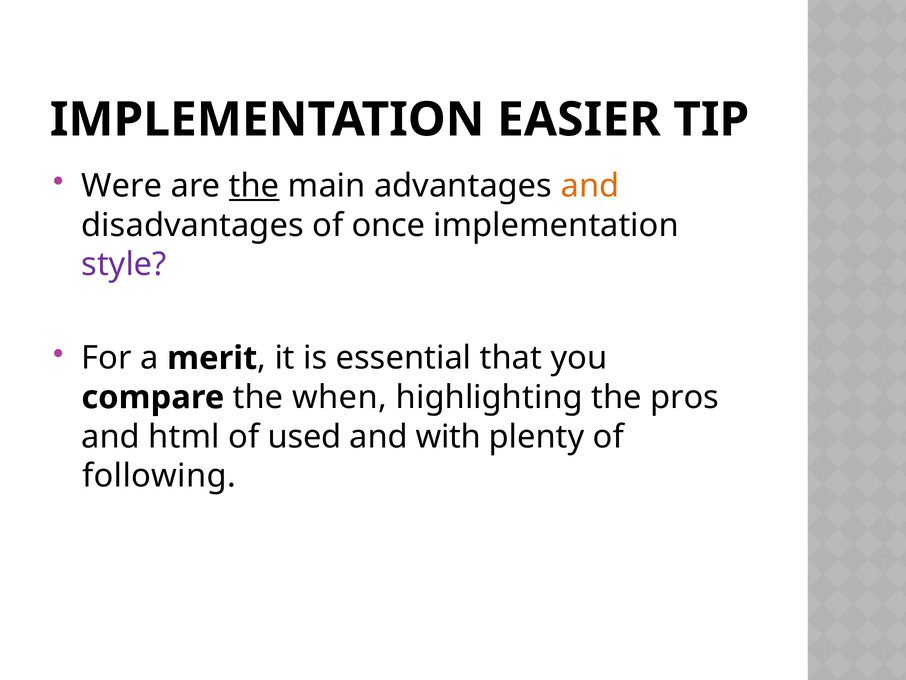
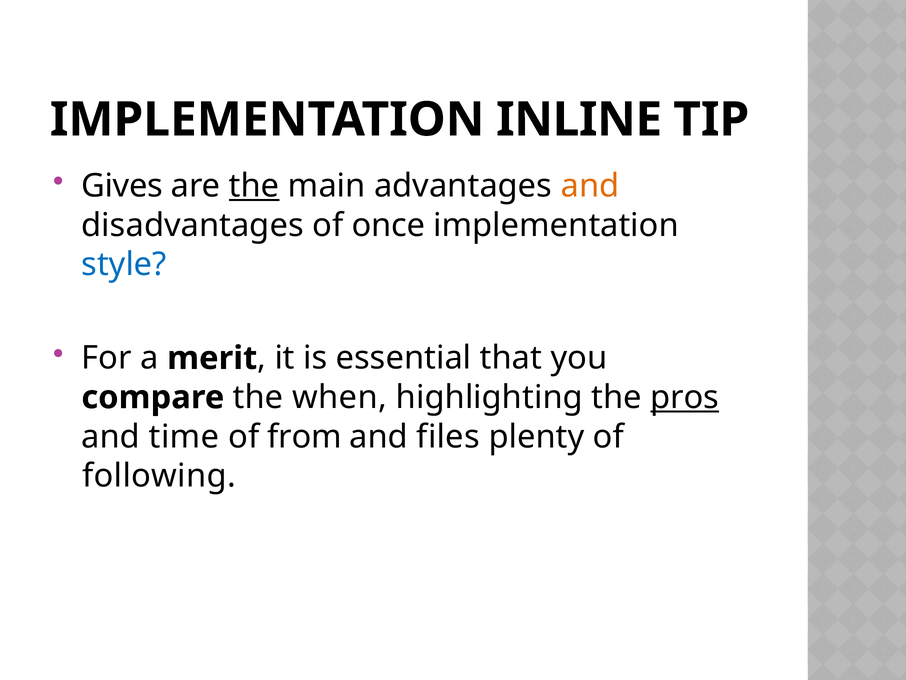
EASIER: EASIER -> INLINE
Were: Were -> Gives
style colour: purple -> blue
pros underline: none -> present
html: html -> time
used: used -> from
with: with -> files
